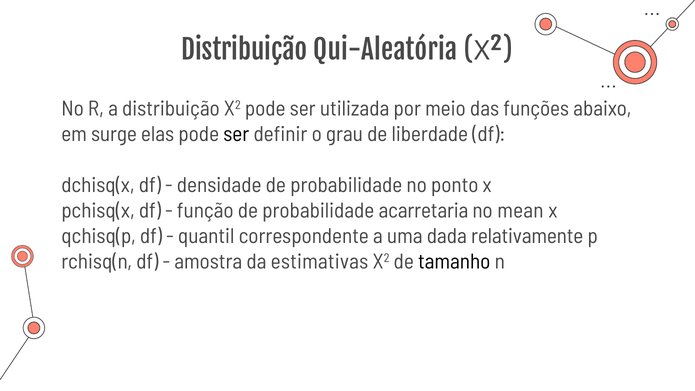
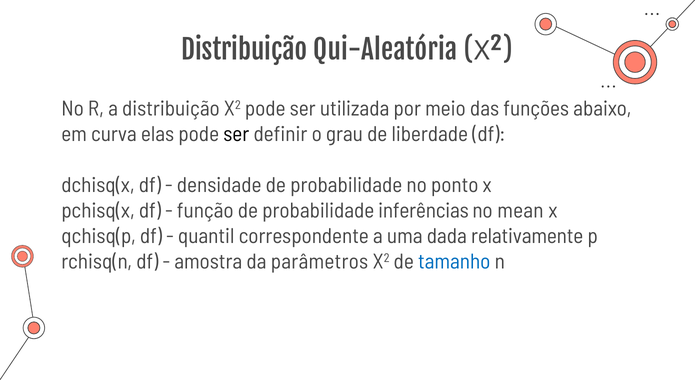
surge: surge -> curva
acarretaria: acarretaria -> inferências
estimativas: estimativas -> parâmetros
tamanho colour: black -> blue
